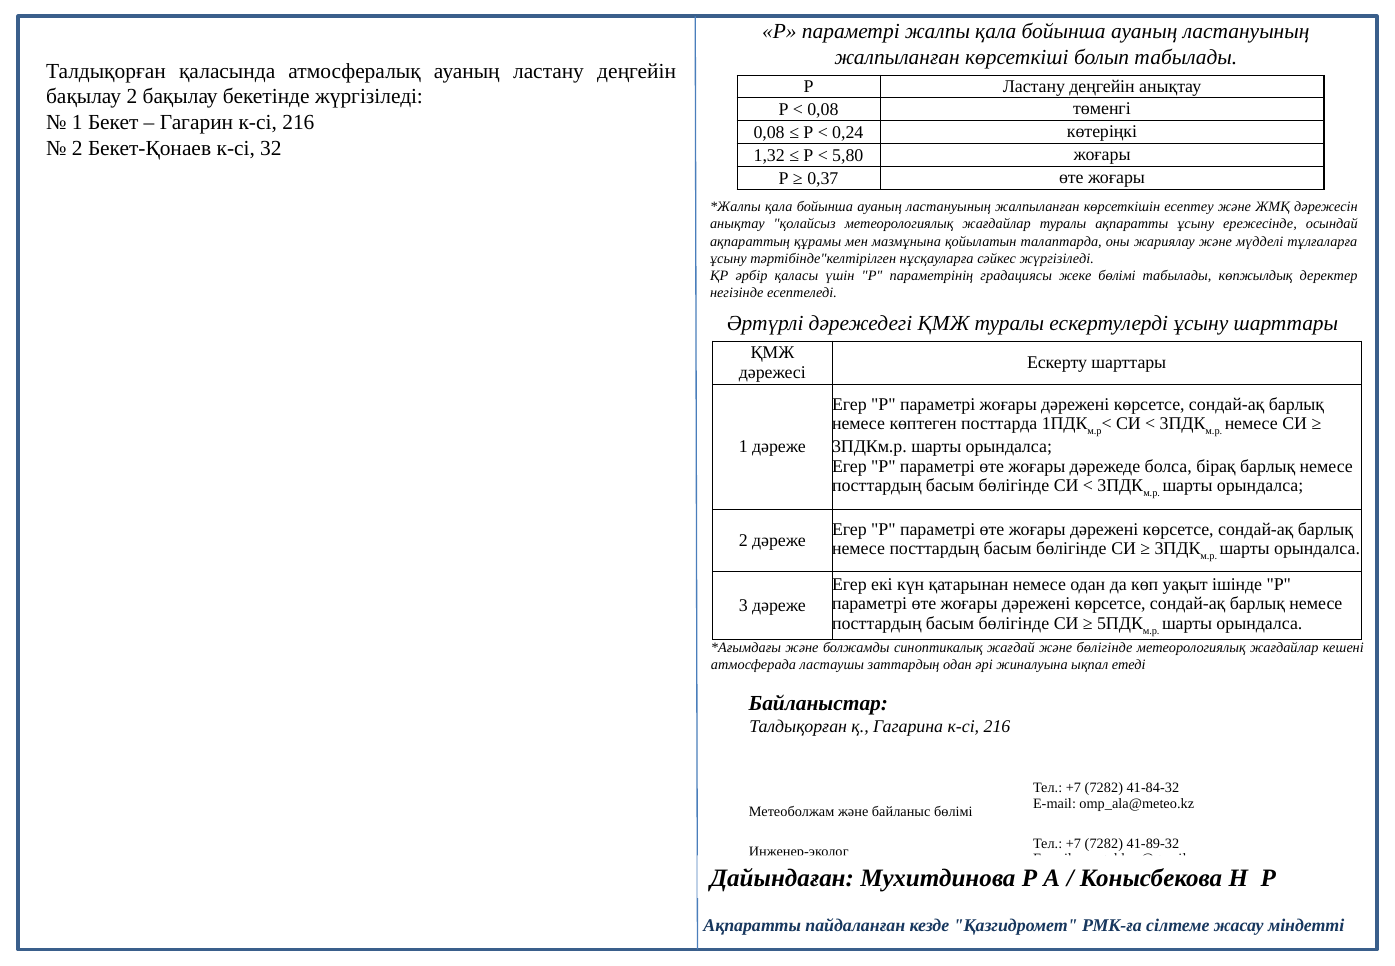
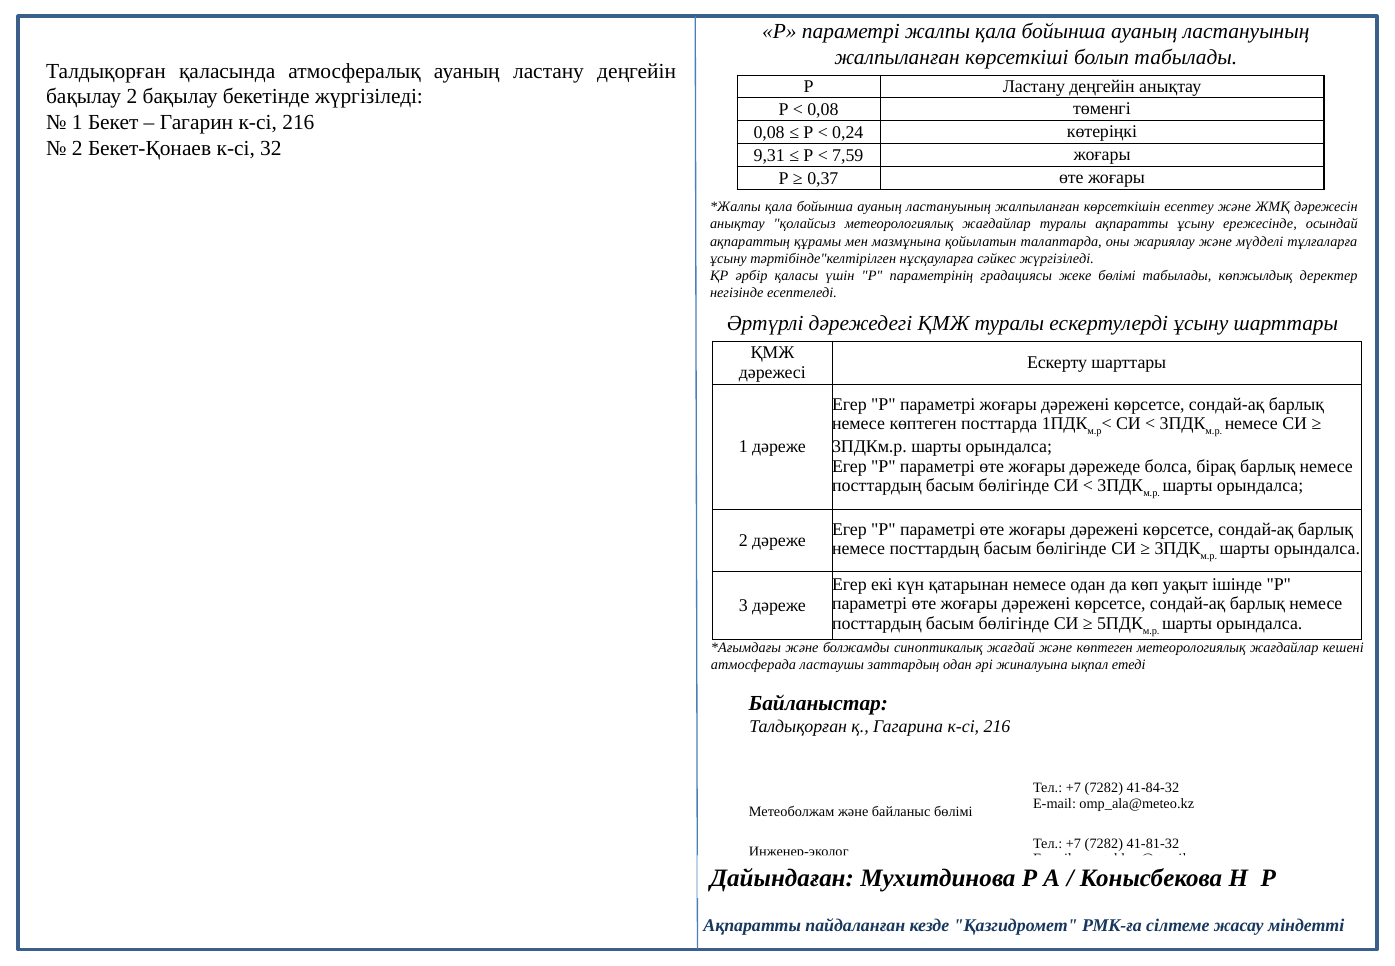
1,32: 1,32 -> 9,31
5,80: 5,80 -> 7,59
және бөлігінде: бөлігінде -> көптеген
41-89-32: 41-89-32 -> 41-81-32
